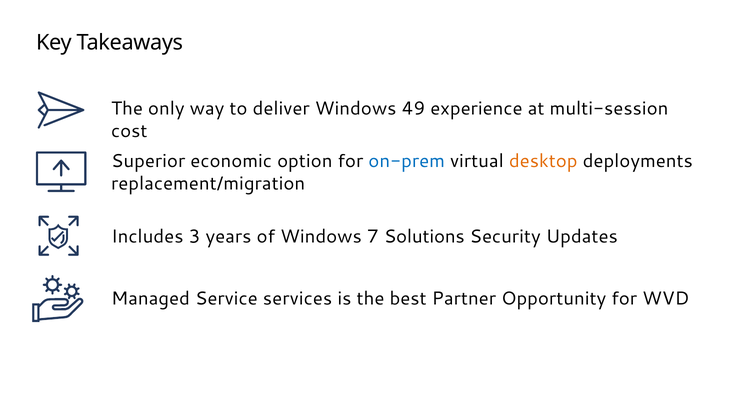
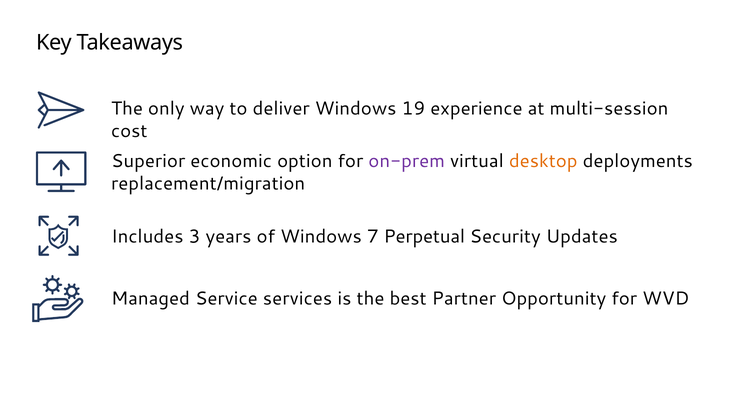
49: 49 -> 19
on-prem colour: blue -> purple
Solutions: Solutions -> Perpetual
